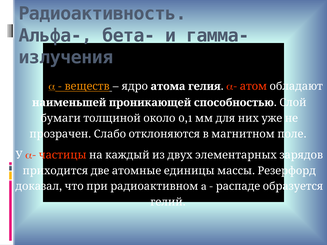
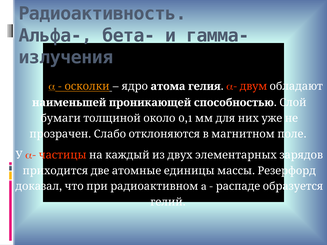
веществ: веществ -> осколки
атом: атом -> двум
